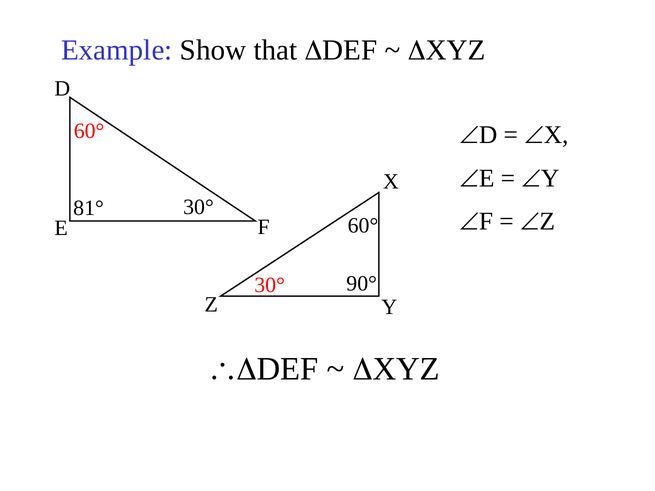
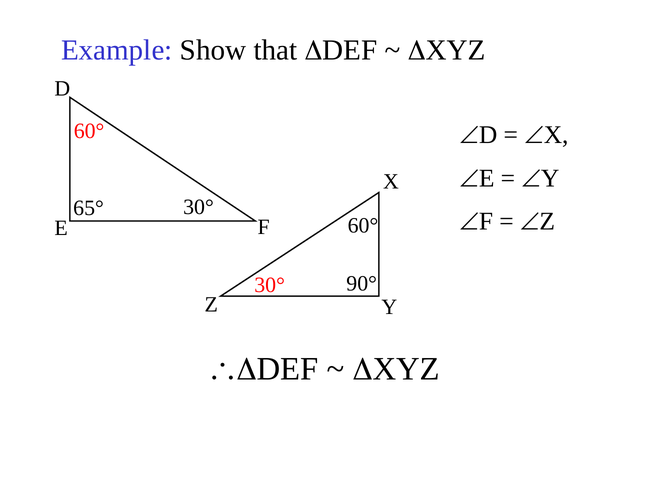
81°: 81° -> 65°
